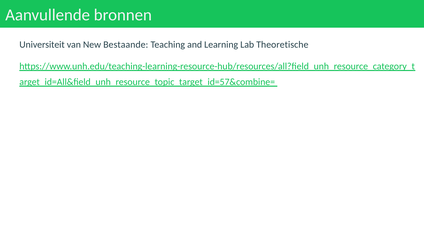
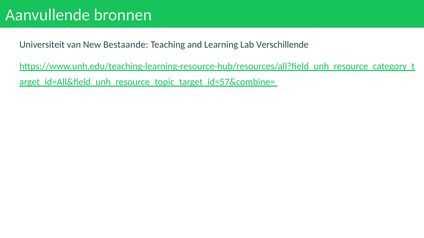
Theoretische: Theoretische -> Verschillende
